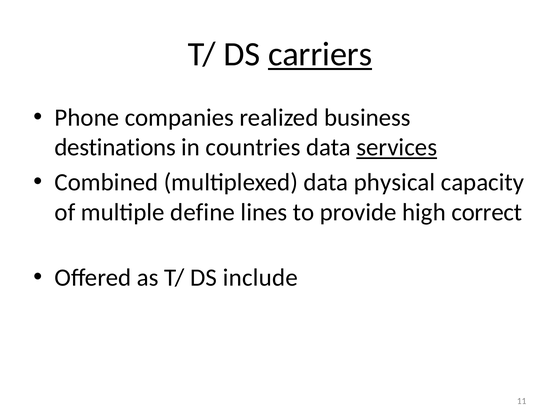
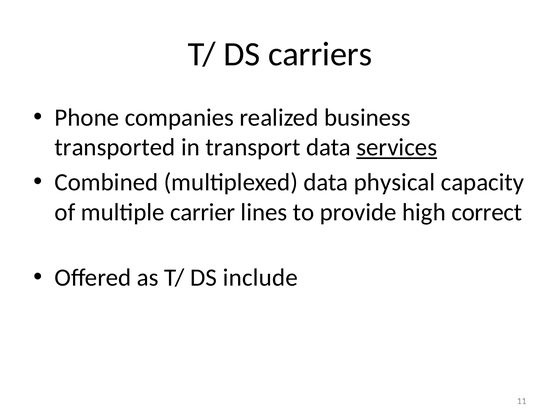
carriers underline: present -> none
destinations: destinations -> transported
countries: countries -> transport
define: define -> carrier
